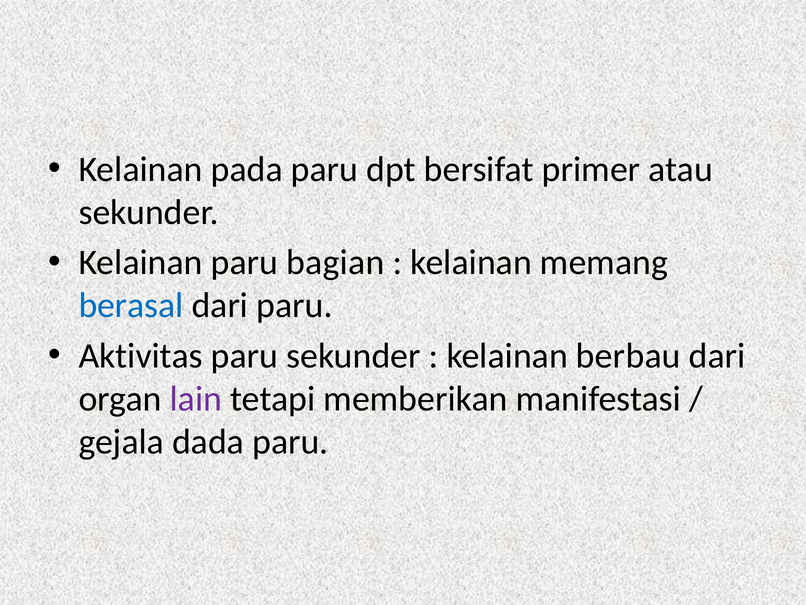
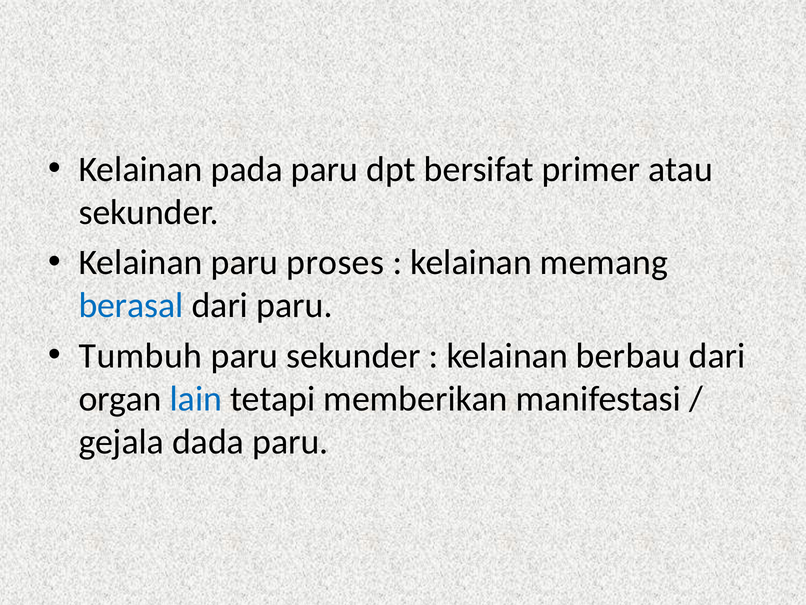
bagian: bagian -> proses
Aktivitas: Aktivitas -> Tumbuh
lain colour: purple -> blue
